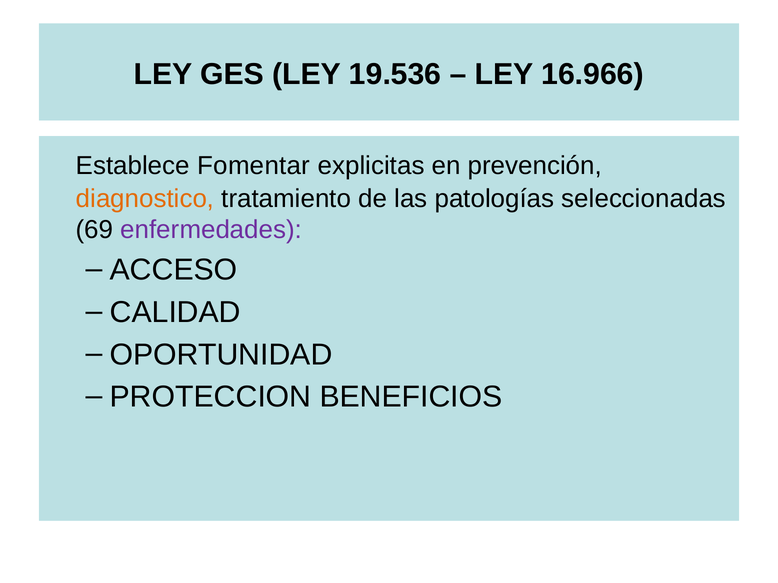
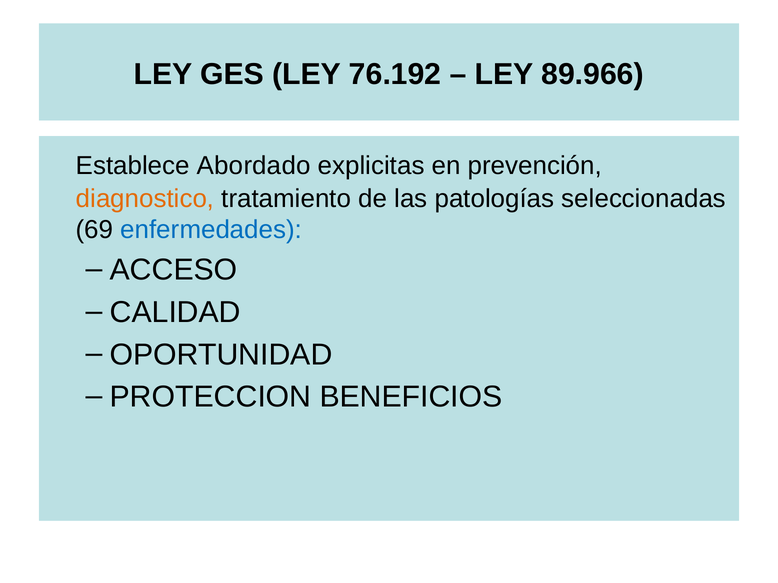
19.536: 19.536 -> 76.192
16.966: 16.966 -> 89.966
Fomentar: Fomentar -> Abordado
enfermedades colour: purple -> blue
